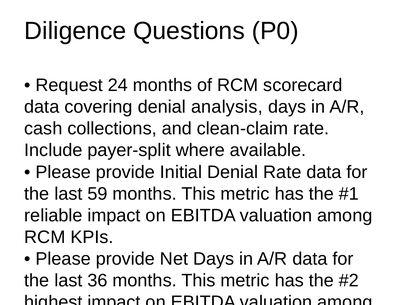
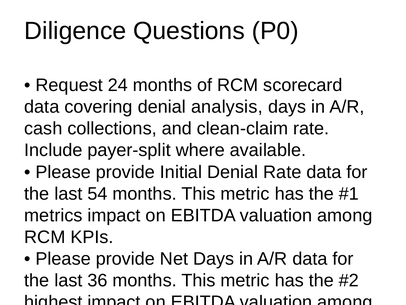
59: 59 -> 54
reliable: reliable -> metrics
